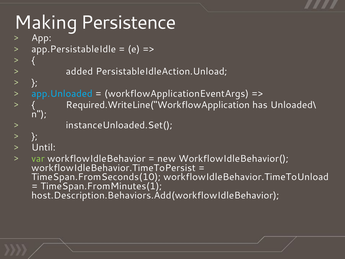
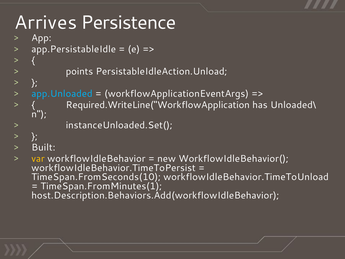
Making: Making -> Arrives
added: added -> points
Until: Until -> Built
var colour: light green -> yellow
